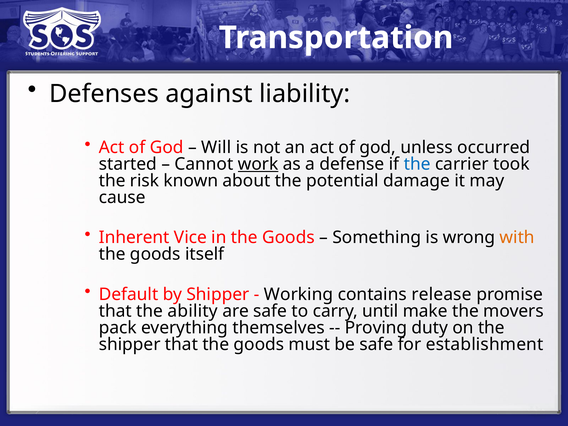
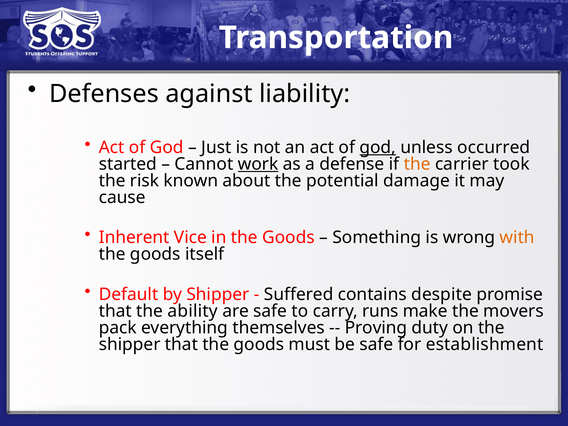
Will: Will -> Just
god at (378, 147) underline: none -> present
the at (417, 164) colour: blue -> orange
Working: Working -> Suffered
release: release -> despite
until: until -> runs
